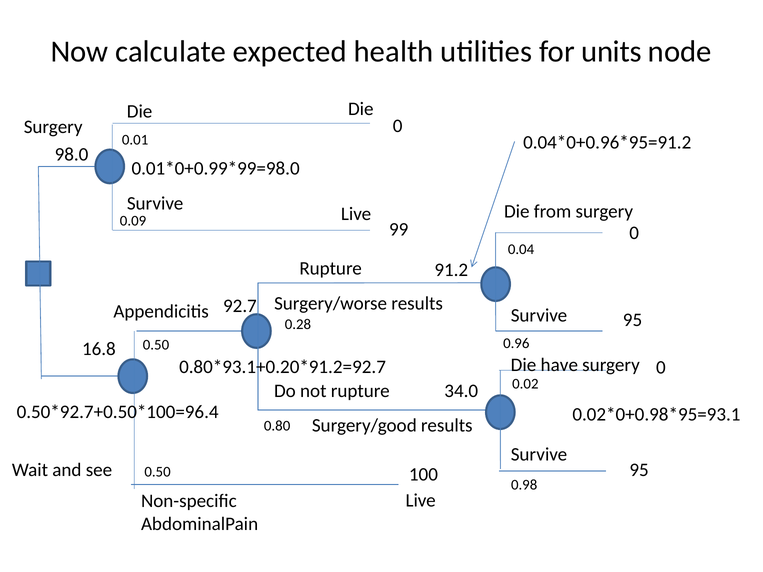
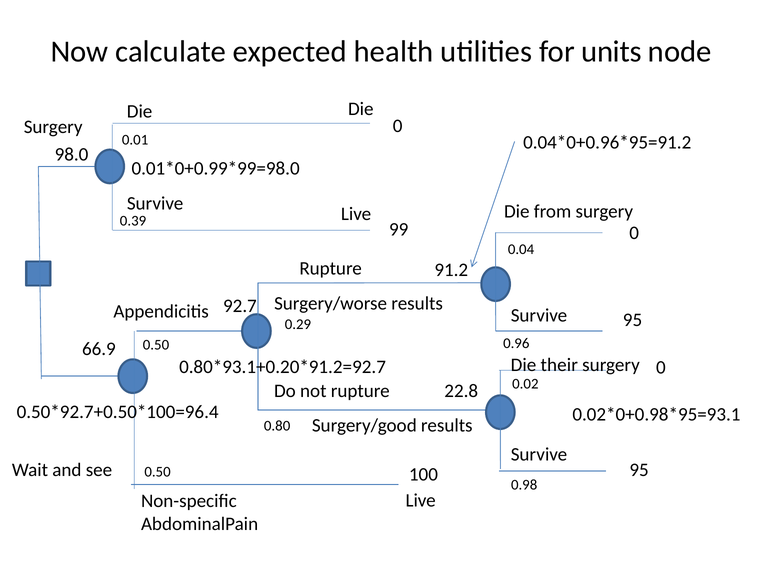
0.09: 0.09 -> 0.39
0.28: 0.28 -> 0.29
16.8: 16.8 -> 66.9
have: have -> their
34.0: 34.0 -> 22.8
